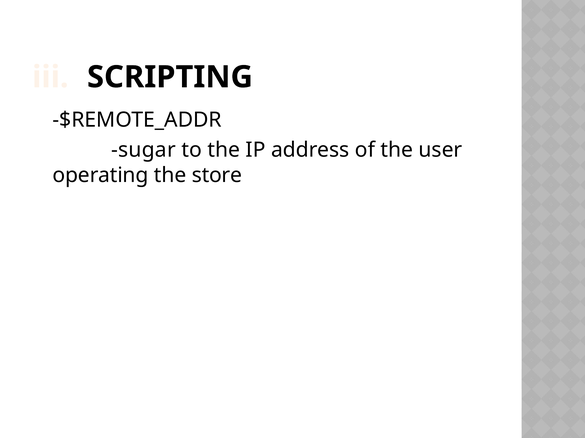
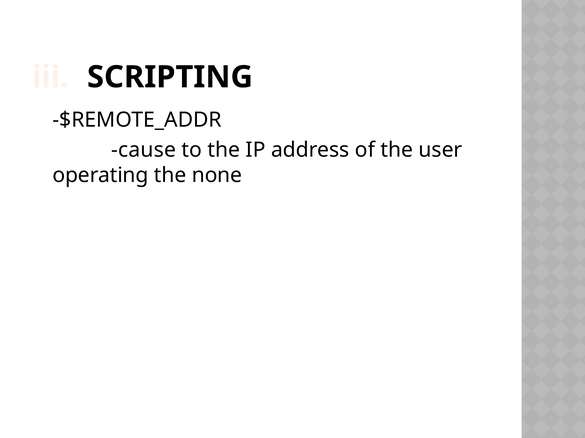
sugar: sugar -> cause
store: store -> none
